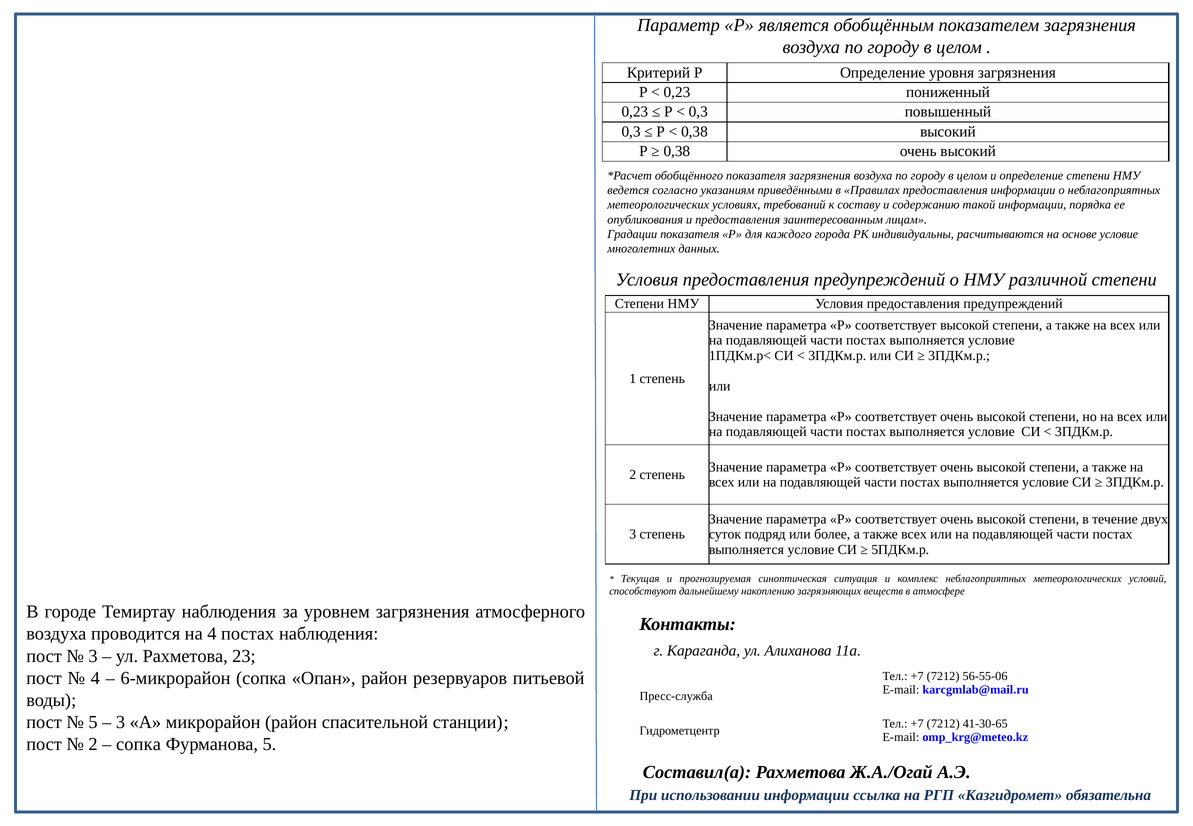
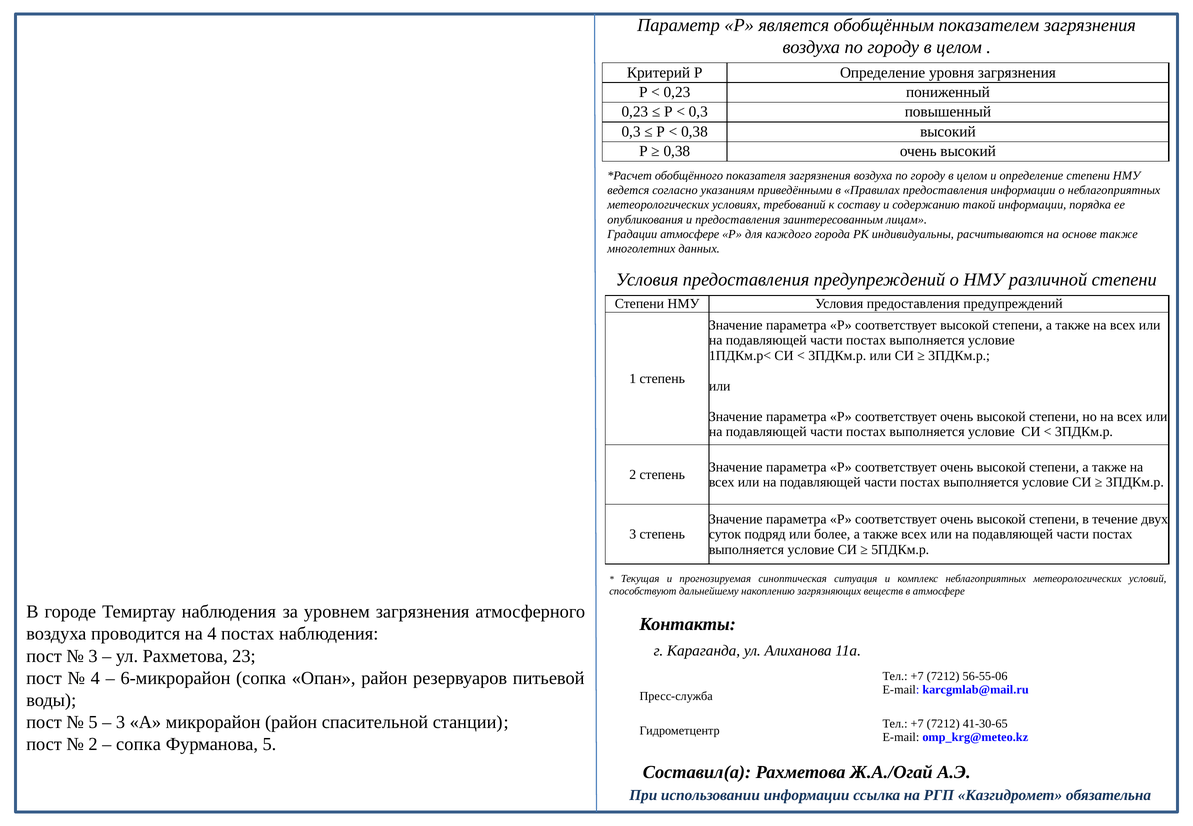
Градации показателя: показателя -> атмосфере
основе условие: условие -> также
